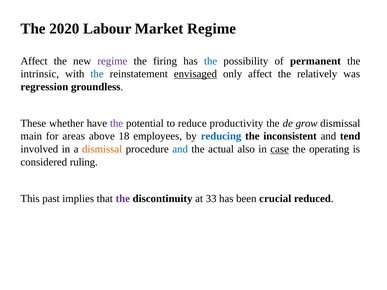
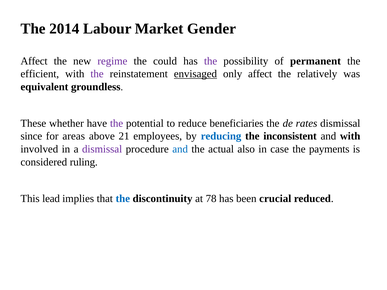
2020: 2020 -> 2014
Market Regime: Regime -> Gender
firing: firing -> could
the at (211, 61) colour: blue -> purple
intrinsic: intrinsic -> efficient
the at (97, 74) colour: blue -> purple
regression: regression -> equivalent
productivity: productivity -> beneficiaries
grow: grow -> rates
main: main -> since
18: 18 -> 21
and tend: tend -> with
dismissal at (102, 149) colour: orange -> purple
case underline: present -> none
operating: operating -> payments
past: past -> lead
the at (123, 199) colour: purple -> blue
33: 33 -> 78
